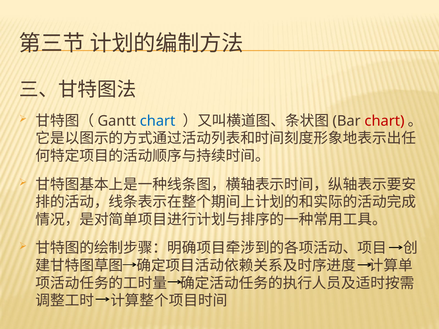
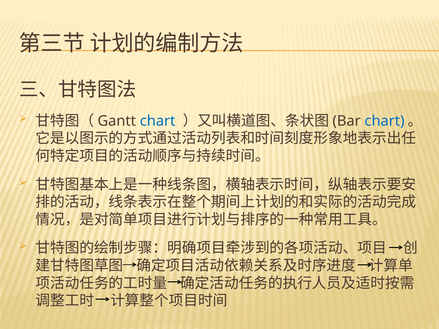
chart at (384, 121) colour: red -> blue
